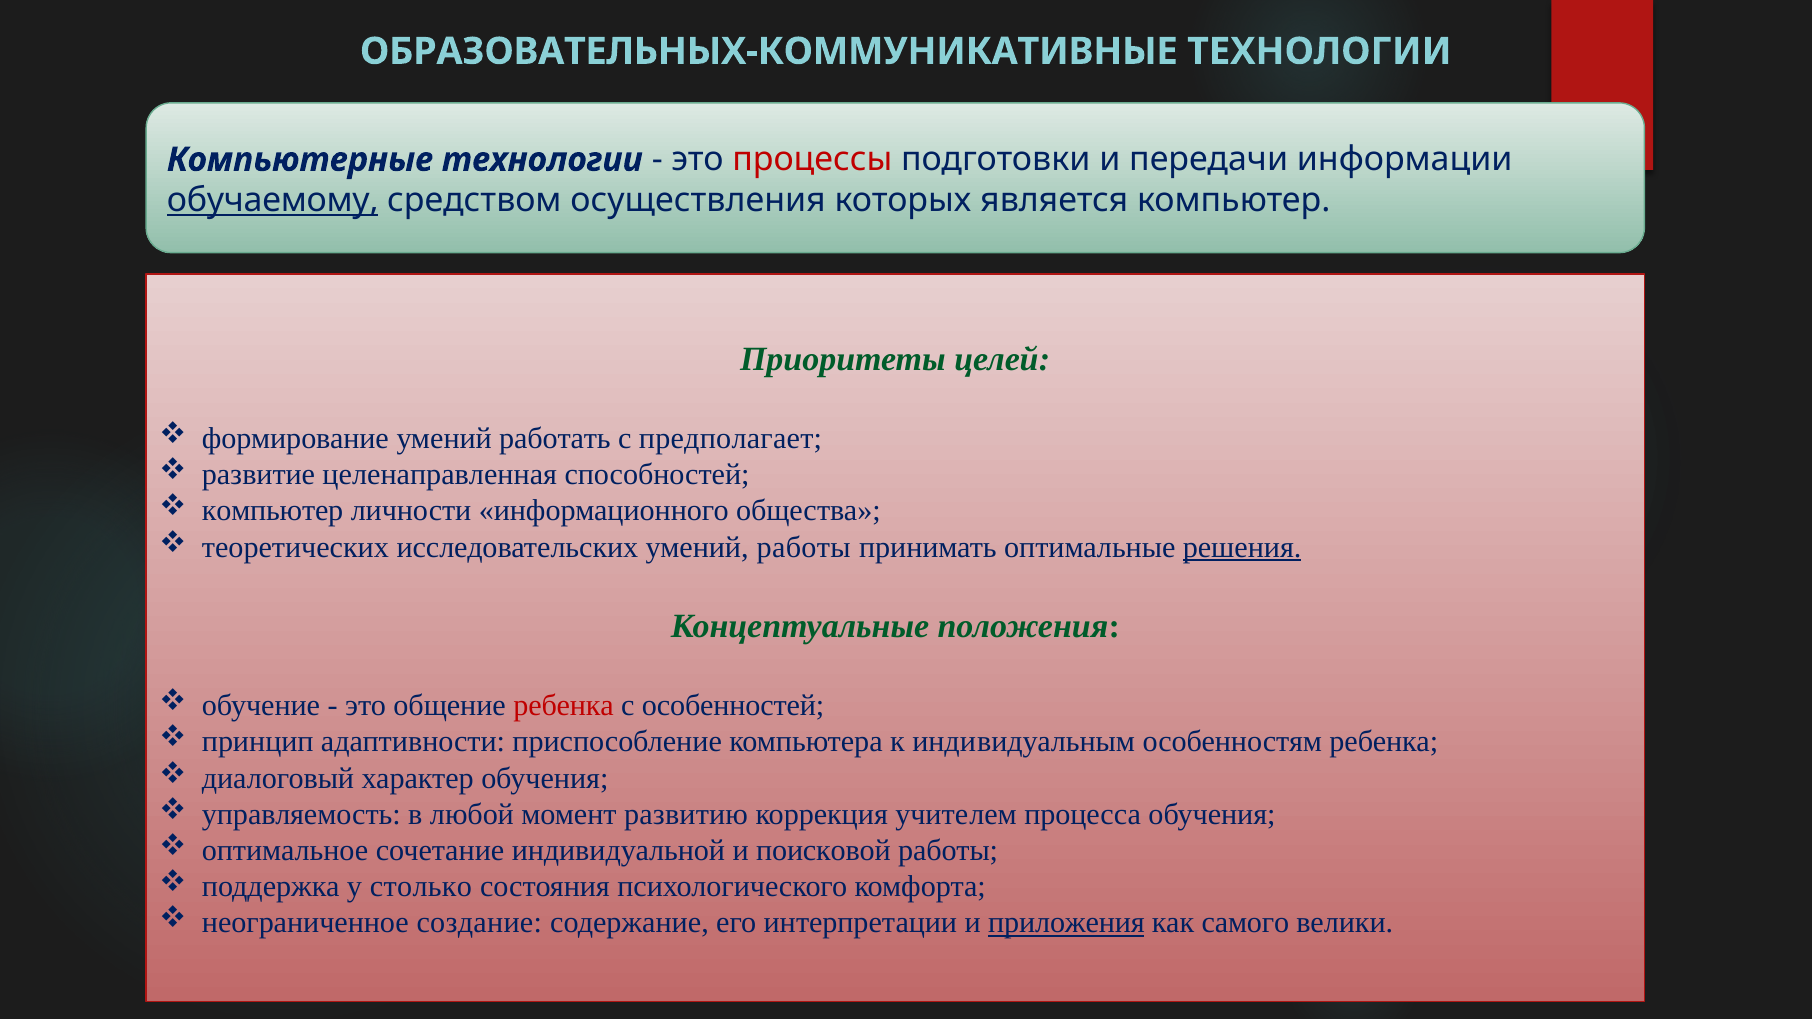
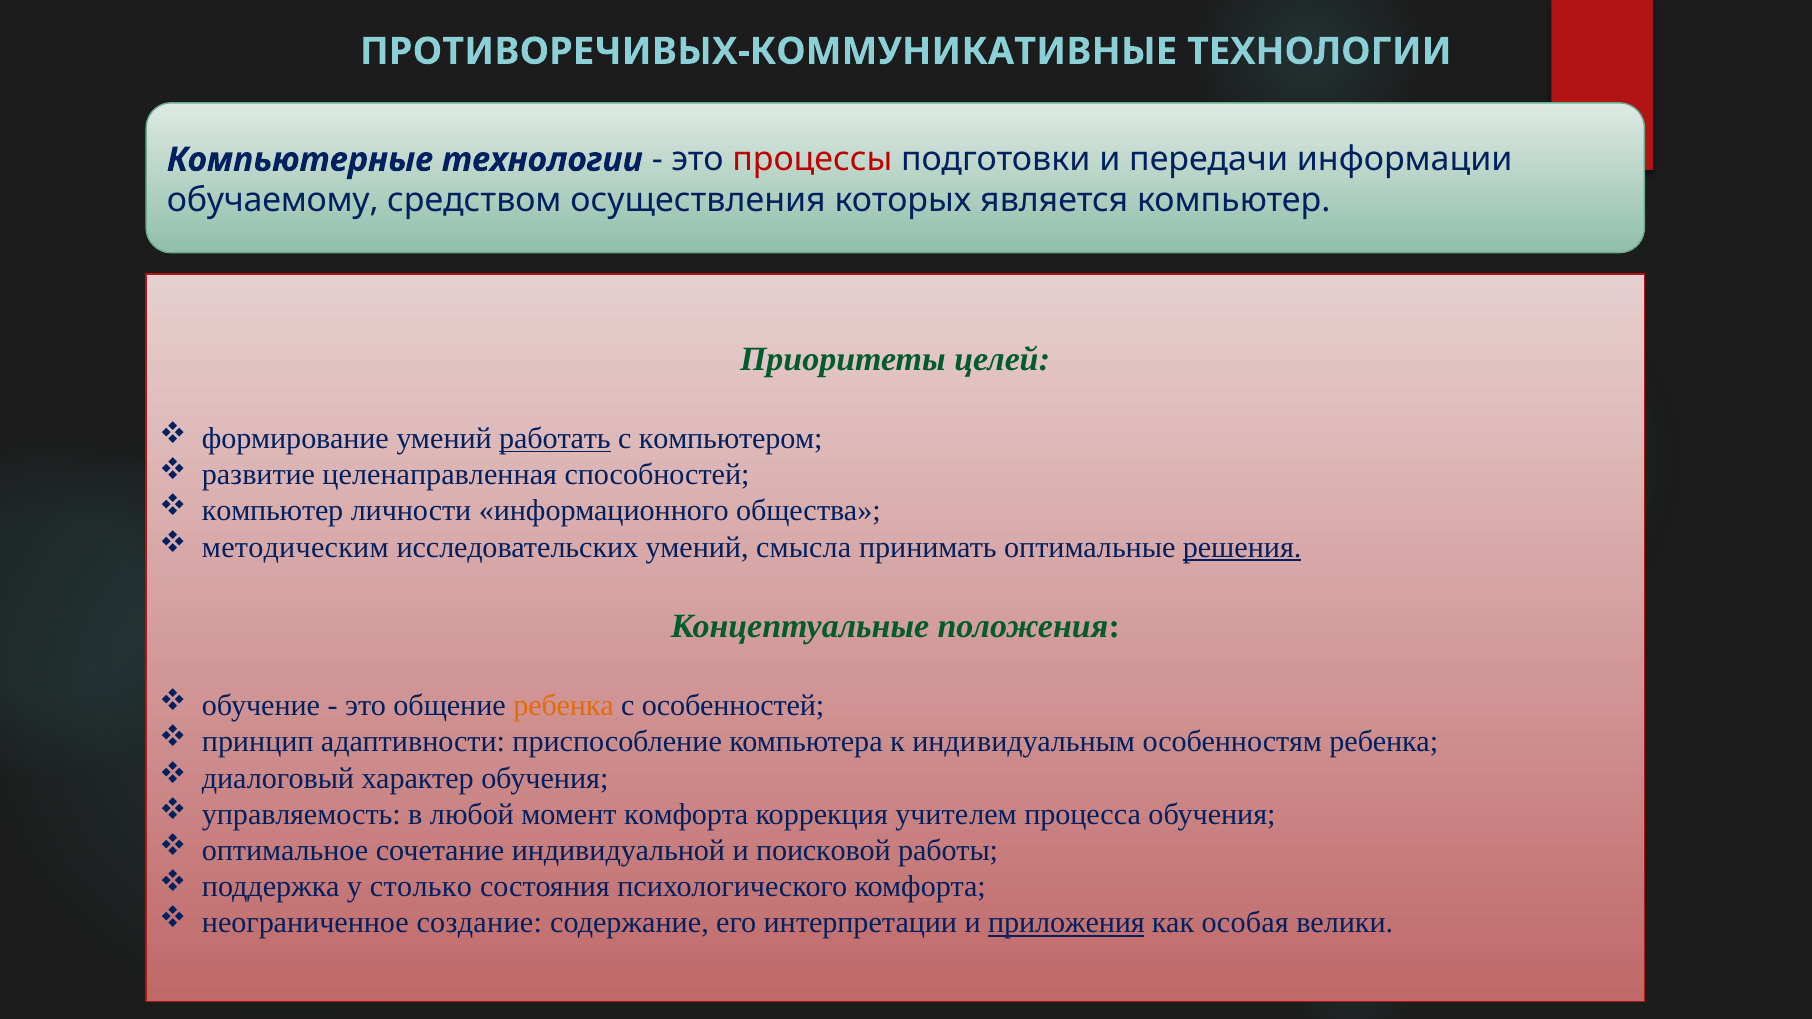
ОБРАЗОВАТЕЛЬНЫХ-КОММУНИКАТИВНЫЕ: ОБРАЗОВАТЕЛЬНЫХ-КОММУНИКАТИВНЫЕ -> ПРОТИВОРЕЧИВЫХ-КОММУНИКАТИВНЫЕ
обучаемому underline: present -> none
работать underline: none -> present
предполагает: предполагает -> компьютером
теоретических: теоретических -> методическим
умений работы: работы -> смысла
ребенка at (564, 706) colour: red -> orange
момент развитию: развитию -> комфорта
самого: самого -> особая
